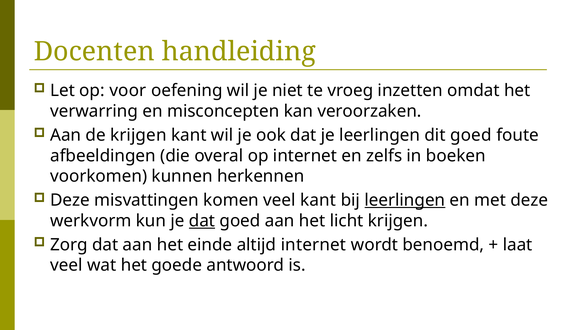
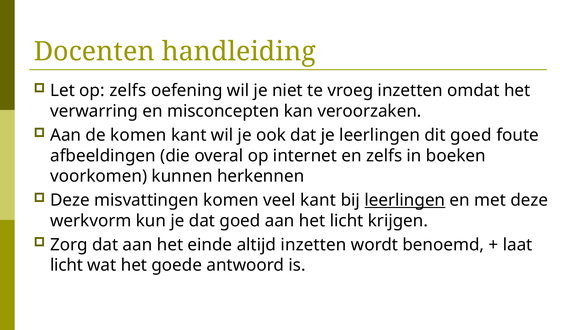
op voor: voor -> zelfs
de krijgen: krijgen -> komen
dat at (202, 221) underline: present -> none
altijd internet: internet -> inzetten
veel at (66, 265): veel -> licht
